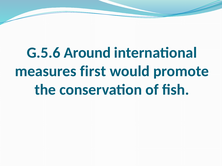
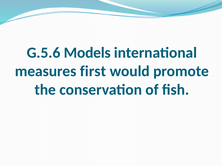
Around: Around -> Models
